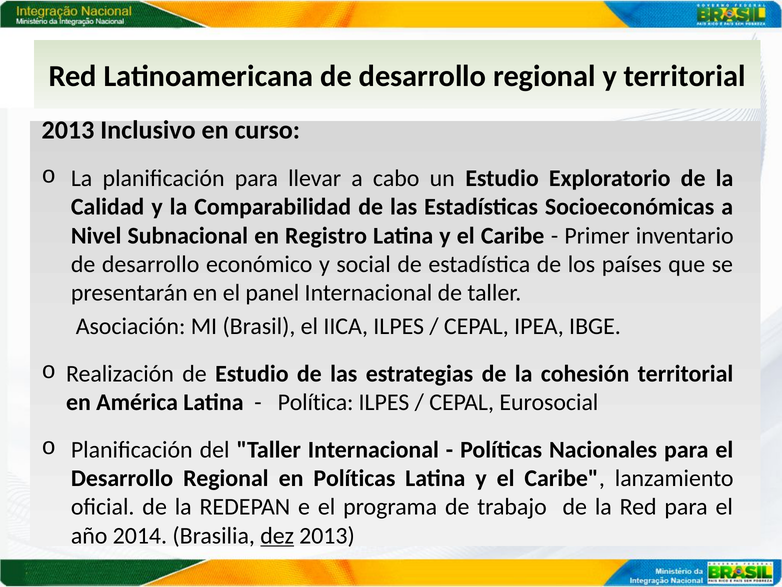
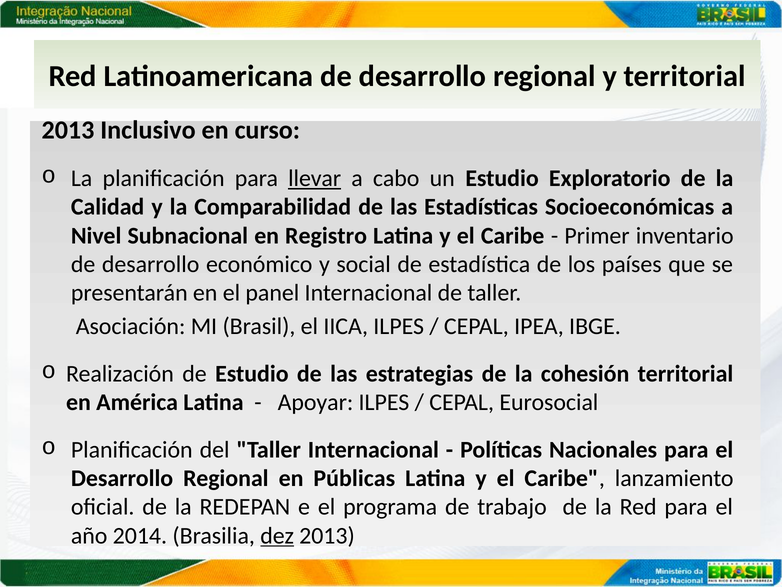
llevar underline: none -> present
Política: Política -> Apoyar
en Políticas: Políticas -> Públicas
